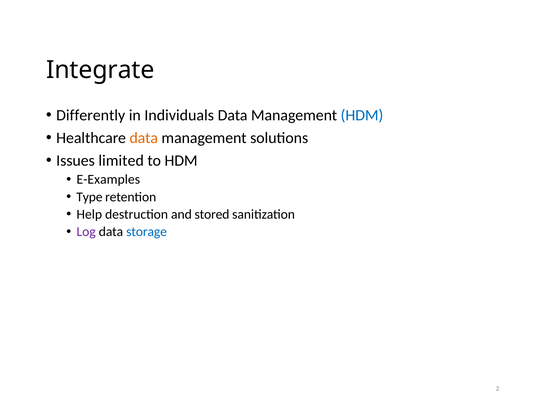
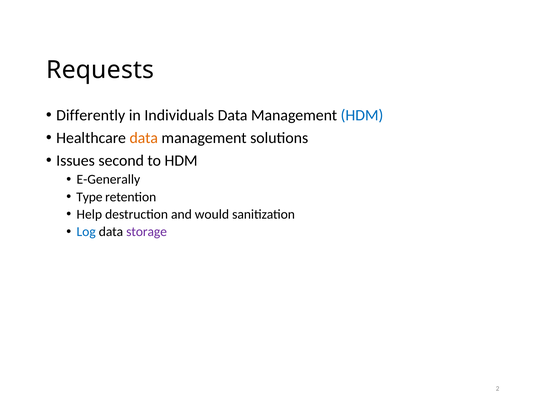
Integrate: Integrate -> Requests
limited: limited -> second
E-Examples: E-Examples -> E-Generally
stored: stored -> would
Log colour: purple -> blue
storage colour: blue -> purple
